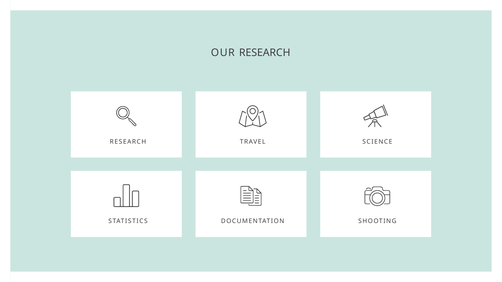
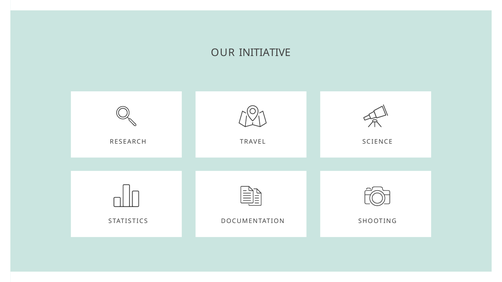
OUR RESEARCH: RESEARCH -> INITIATIVE
